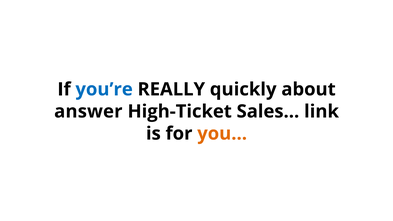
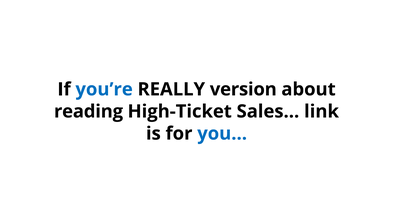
quickly: quickly -> version
answer: answer -> reading
you colour: orange -> blue
